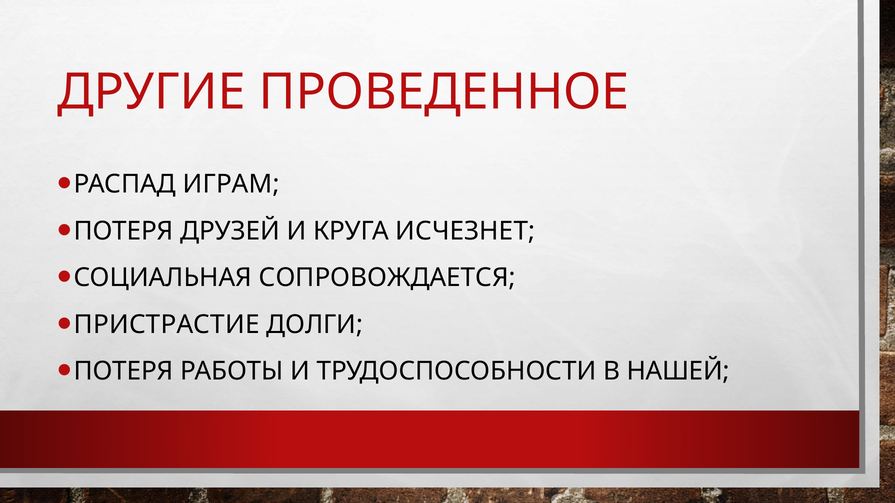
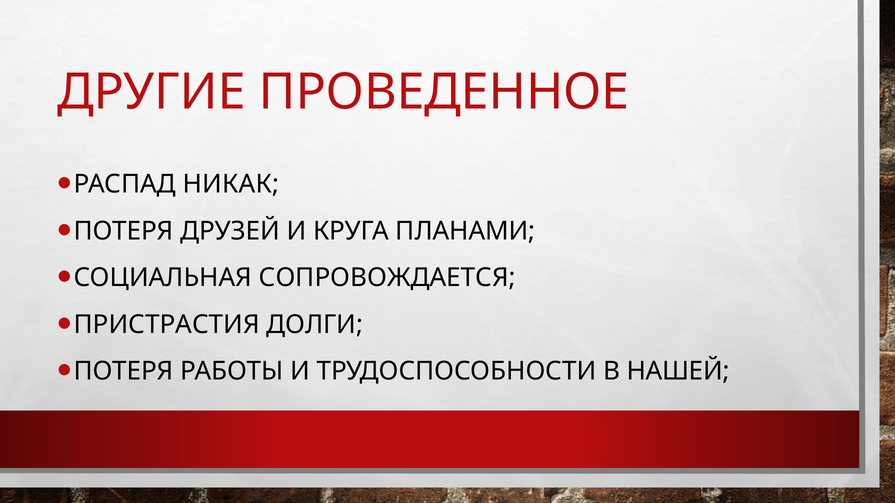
ИГРАМ: ИГРАМ -> НИКАК
ИСЧЕЗНЕТ: ИСЧЕЗНЕТ -> ПЛАНАМИ
ПРИСТРАСТИЕ: ПРИСТРАСТИЕ -> ПРИСТРАСТИЯ
